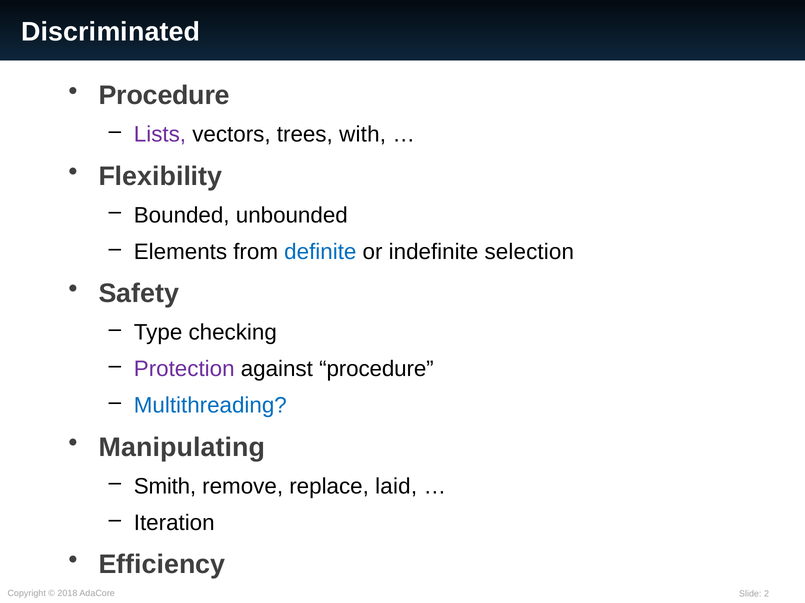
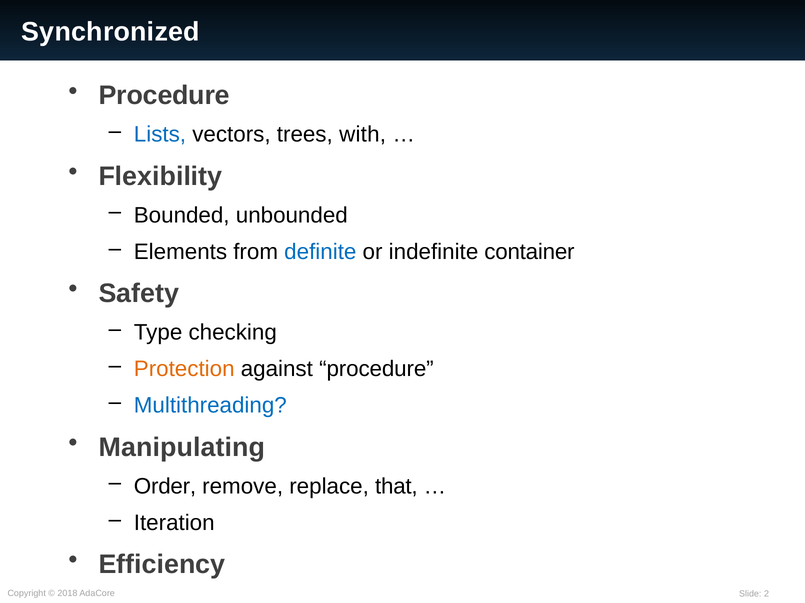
Discriminated: Discriminated -> Synchronized
Lists colour: purple -> blue
selection: selection -> container
Protection colour: purple -> orange
Smith: Smith -> Order
laid: laid -> that
